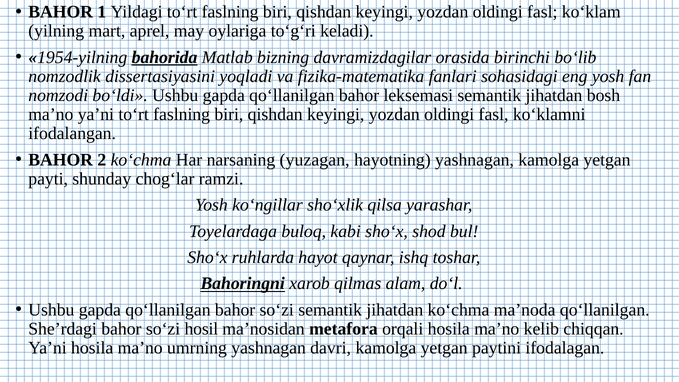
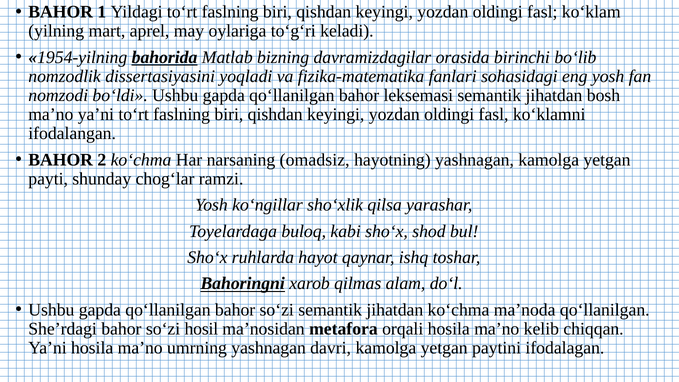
yuzagan: yuzagan -> omadsiz
